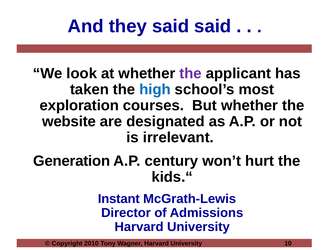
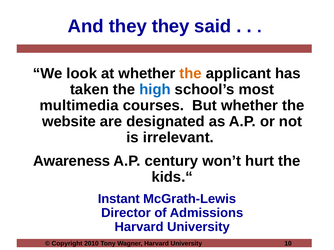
they said: said -> they
the at (191, 74) colour: purple -> orange
exploration: exploration -> multimedia
Generation: Generation -> Awareness
